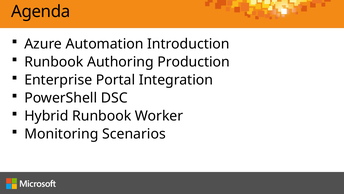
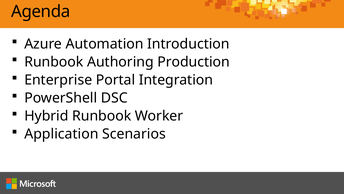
Monitoring: Monitoring -> Application
